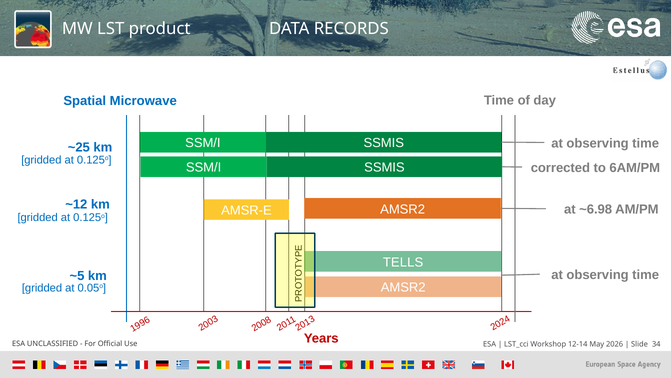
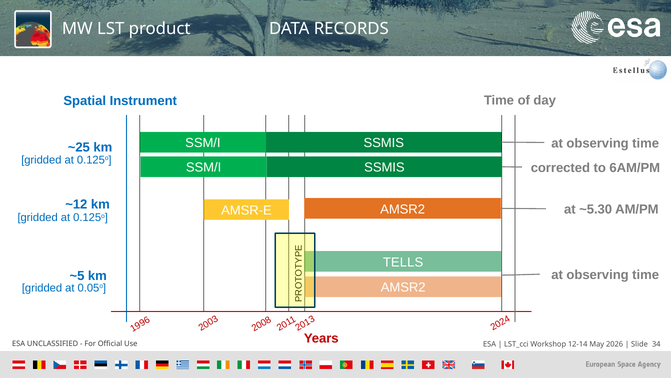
Microwave: Microwave -> Instrument
~6.98: ~6.98 -> ~5.30
